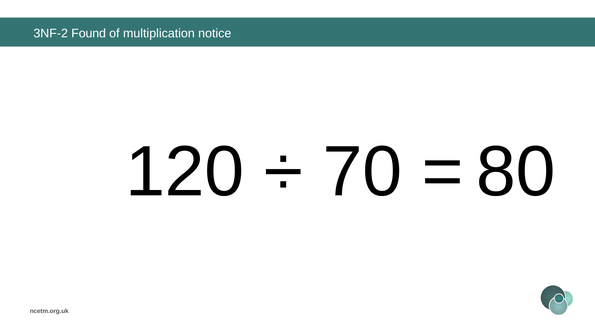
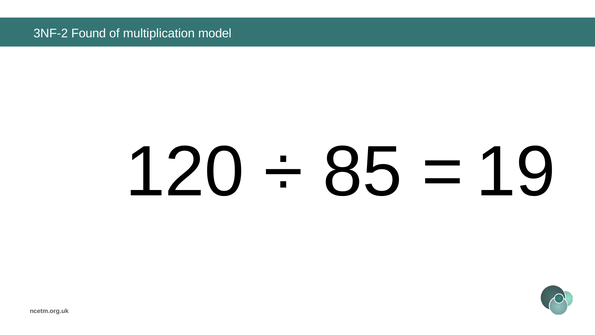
notice: notice -> model
70: 70 -> 85
80: 80 -> 19
